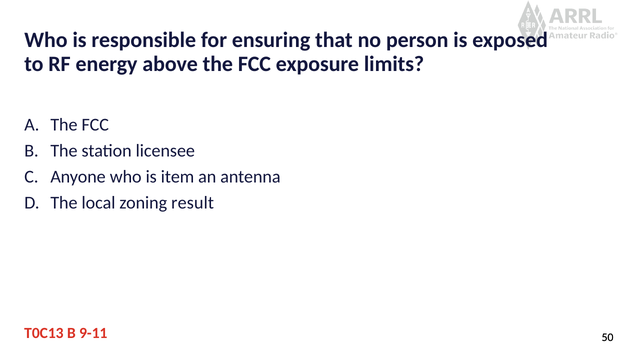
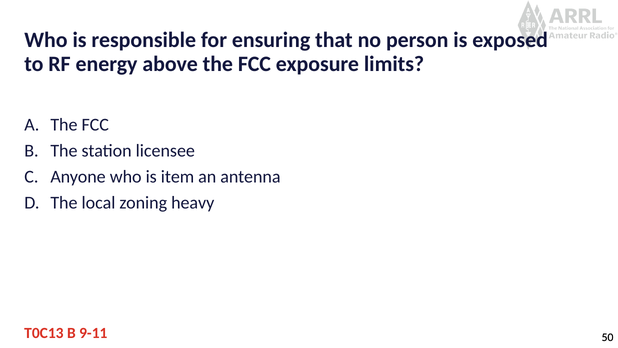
result: result -> heavy
